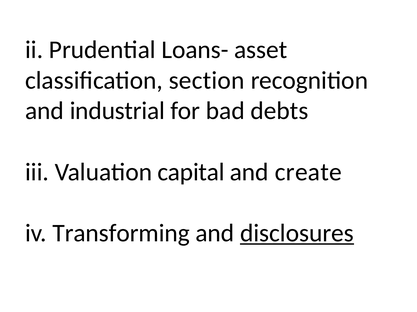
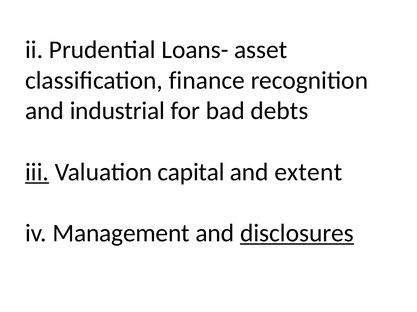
section: section -> finance
iii underline: none -> present
create: create -> extent
Transforming: Transforming -> Management
